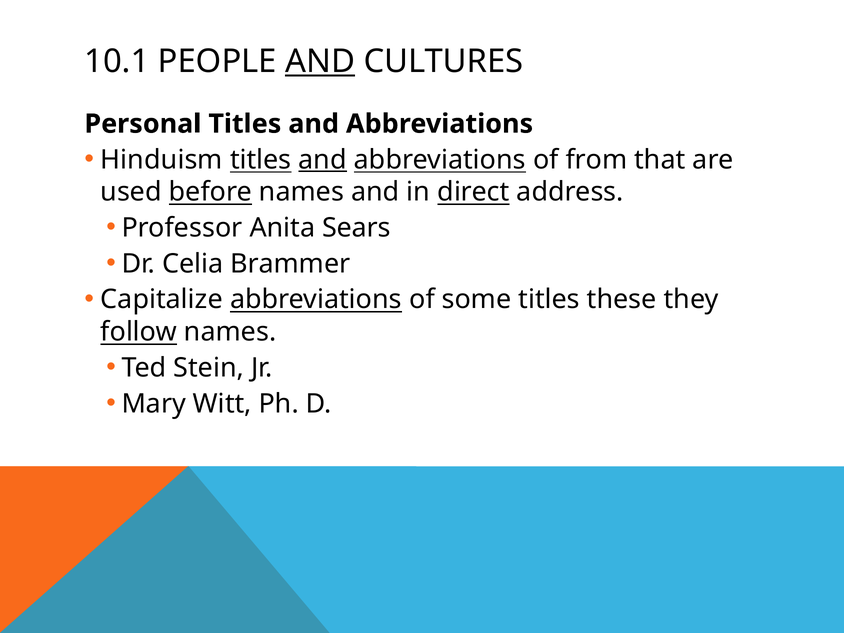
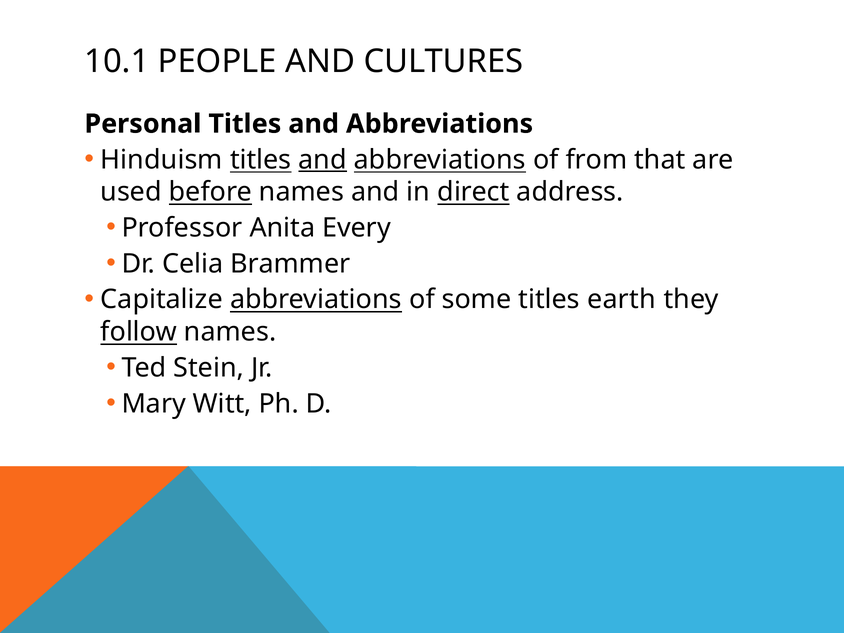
AND at (320, 61) underline: present -> none
Sears: Sears -> Every
these: these -> earth
